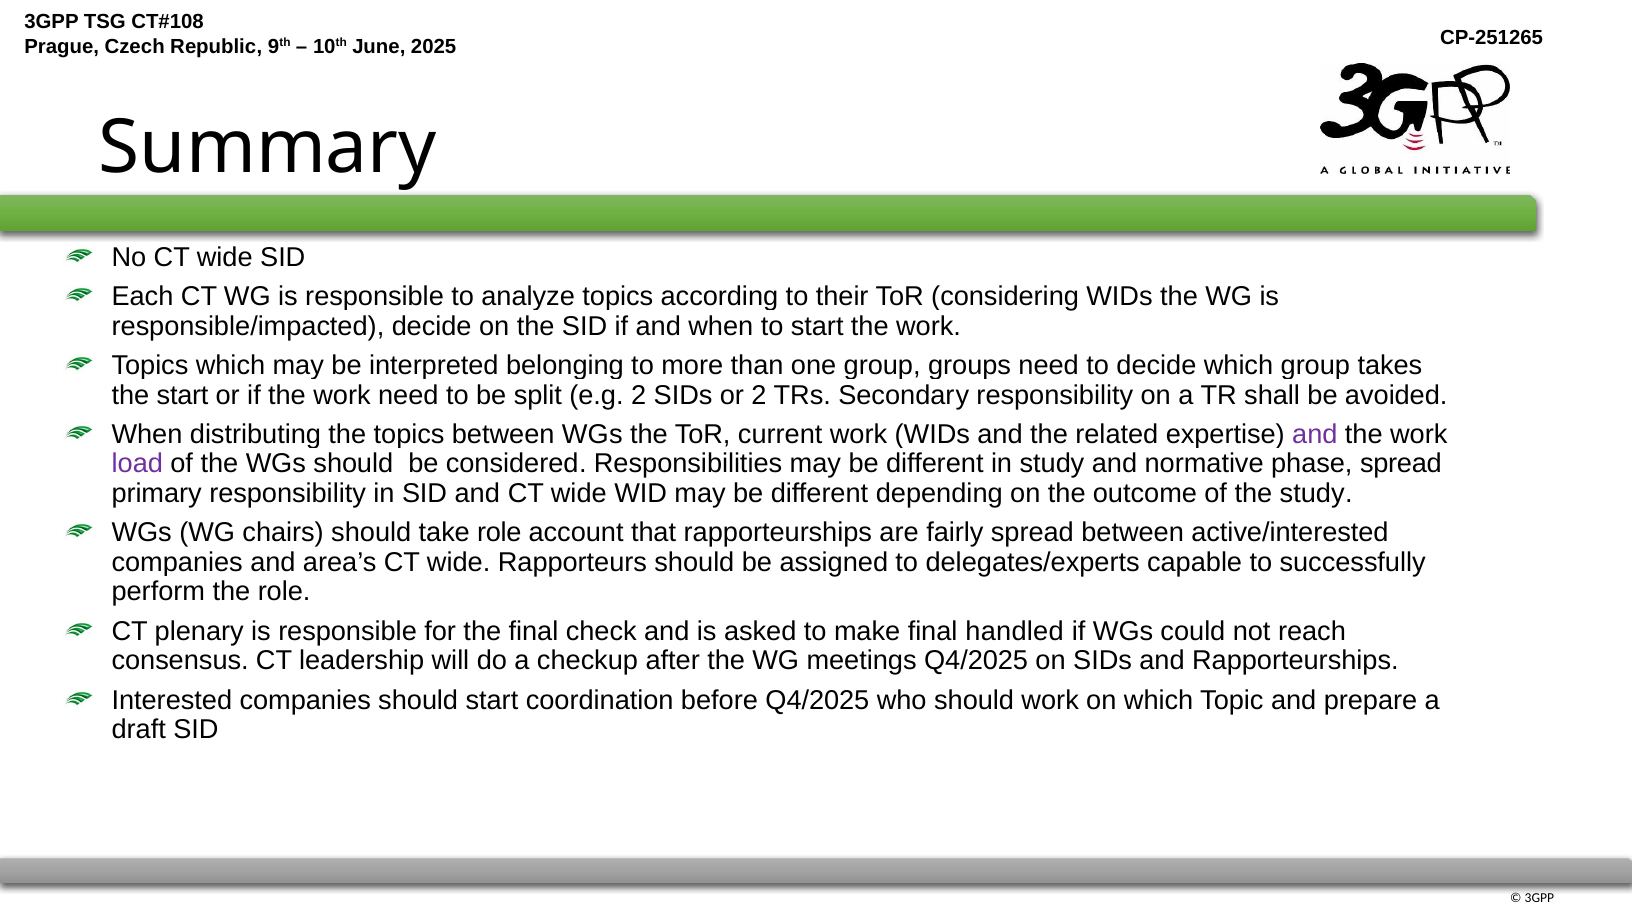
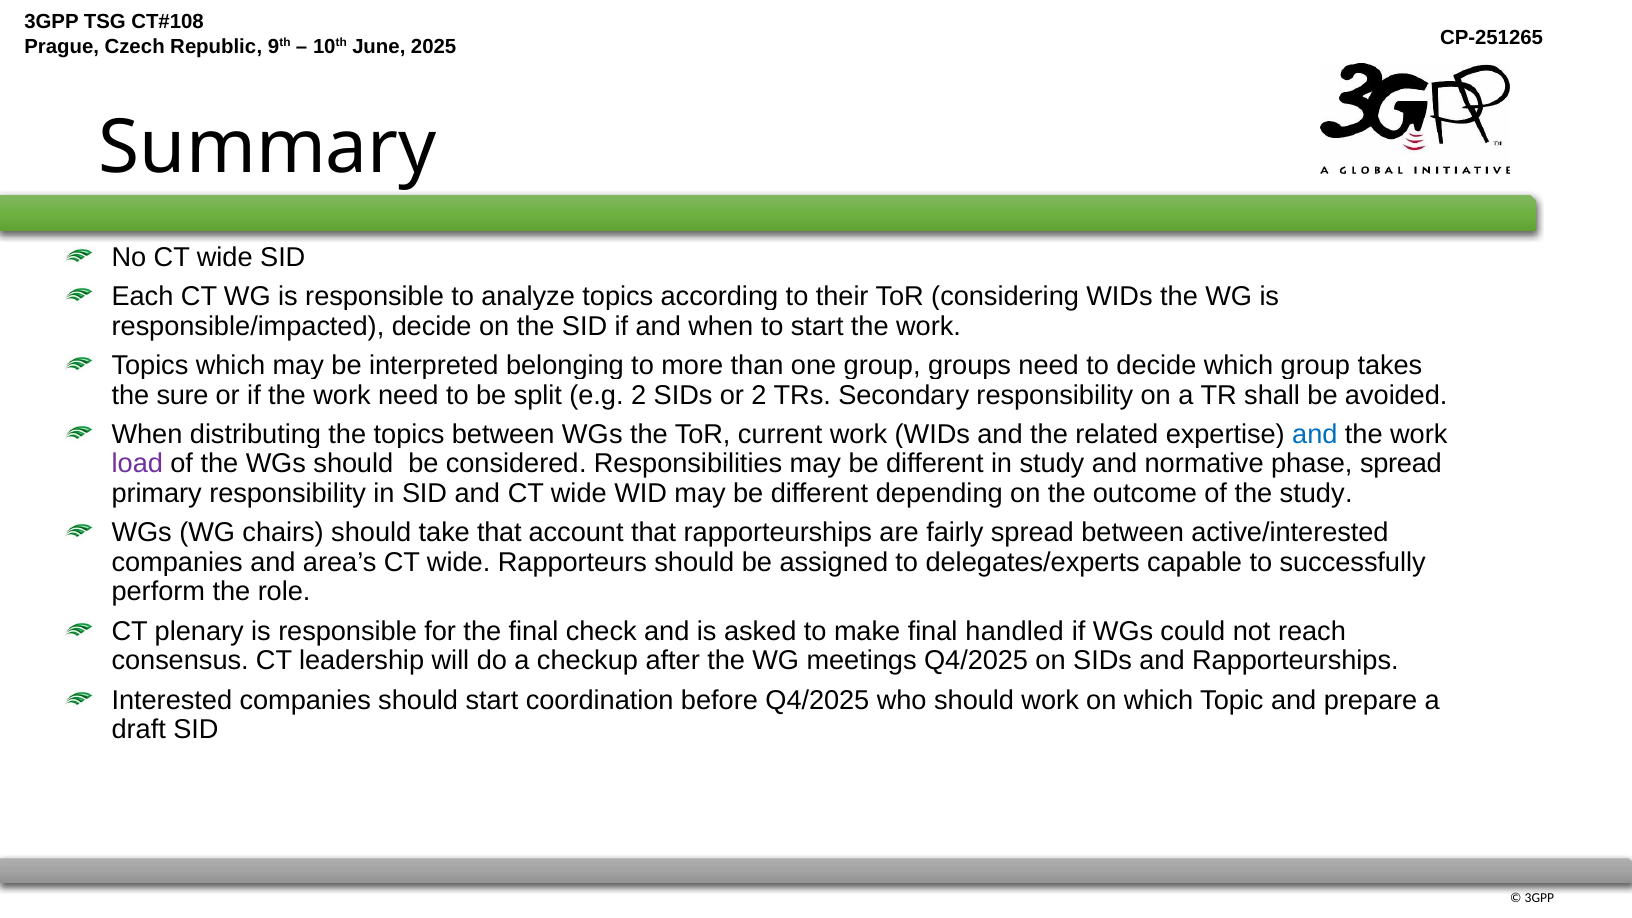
the start: start -> sure
and at (1315, 435) colour: purple -> blue
take role: role -> that
